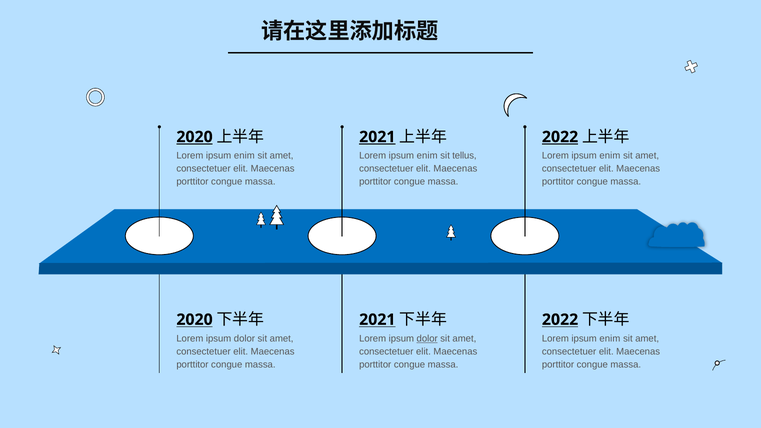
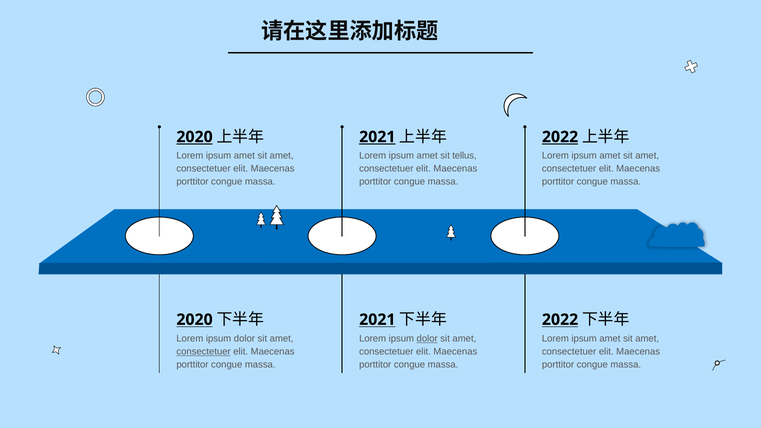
enim at (244, 156): enim -> amet
enim at (427, 156): enim -> amet
enim at (610, 156): enim -> amet
enim at (610, 339): enim -> amet
consectetuer at (204, 352) underline: none -> present
